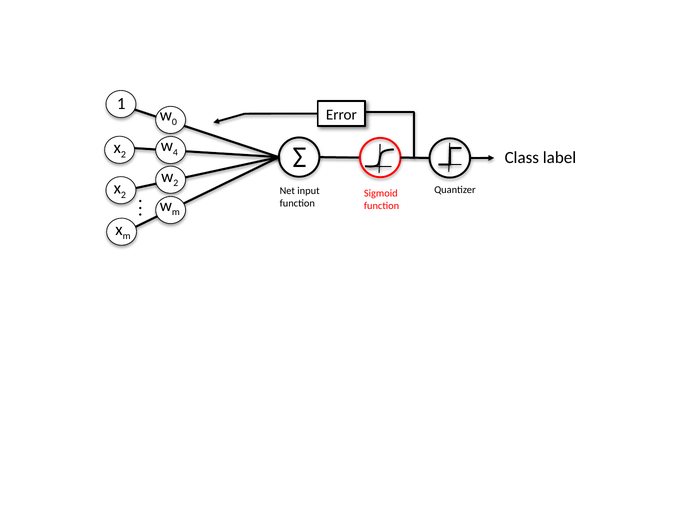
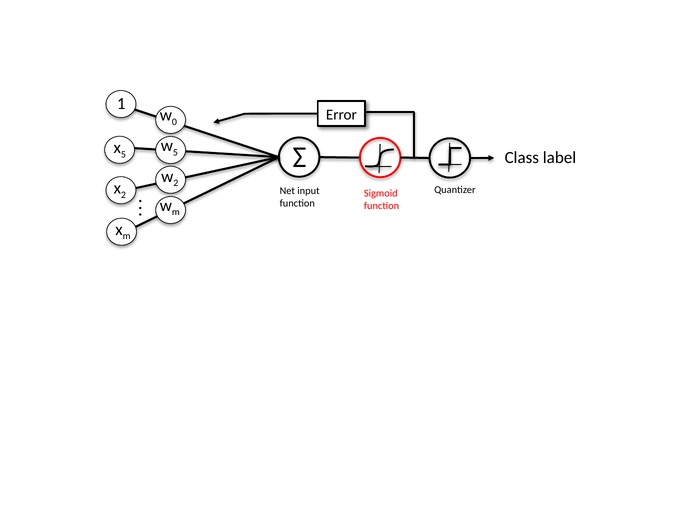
4 at (175, 152): 4 -> 5
2 at (123, 154): 2 -> 5
